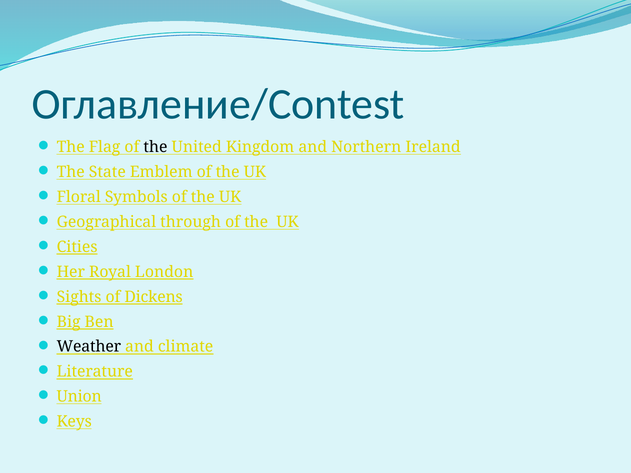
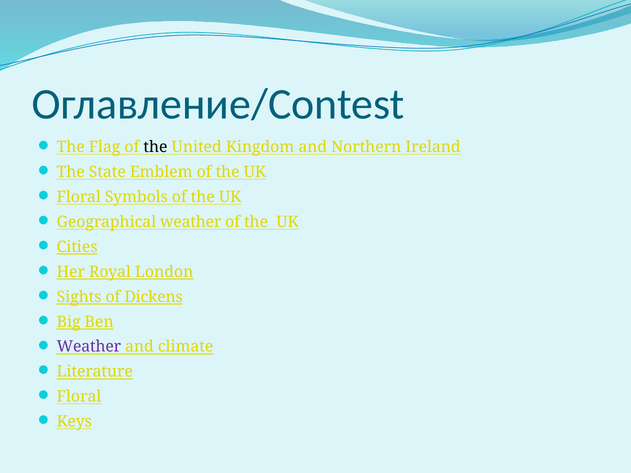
Geographical through: through -> weather
Weather at (89, 347) colour: black -> purple
Union at (79, 397): Union -> Floral
